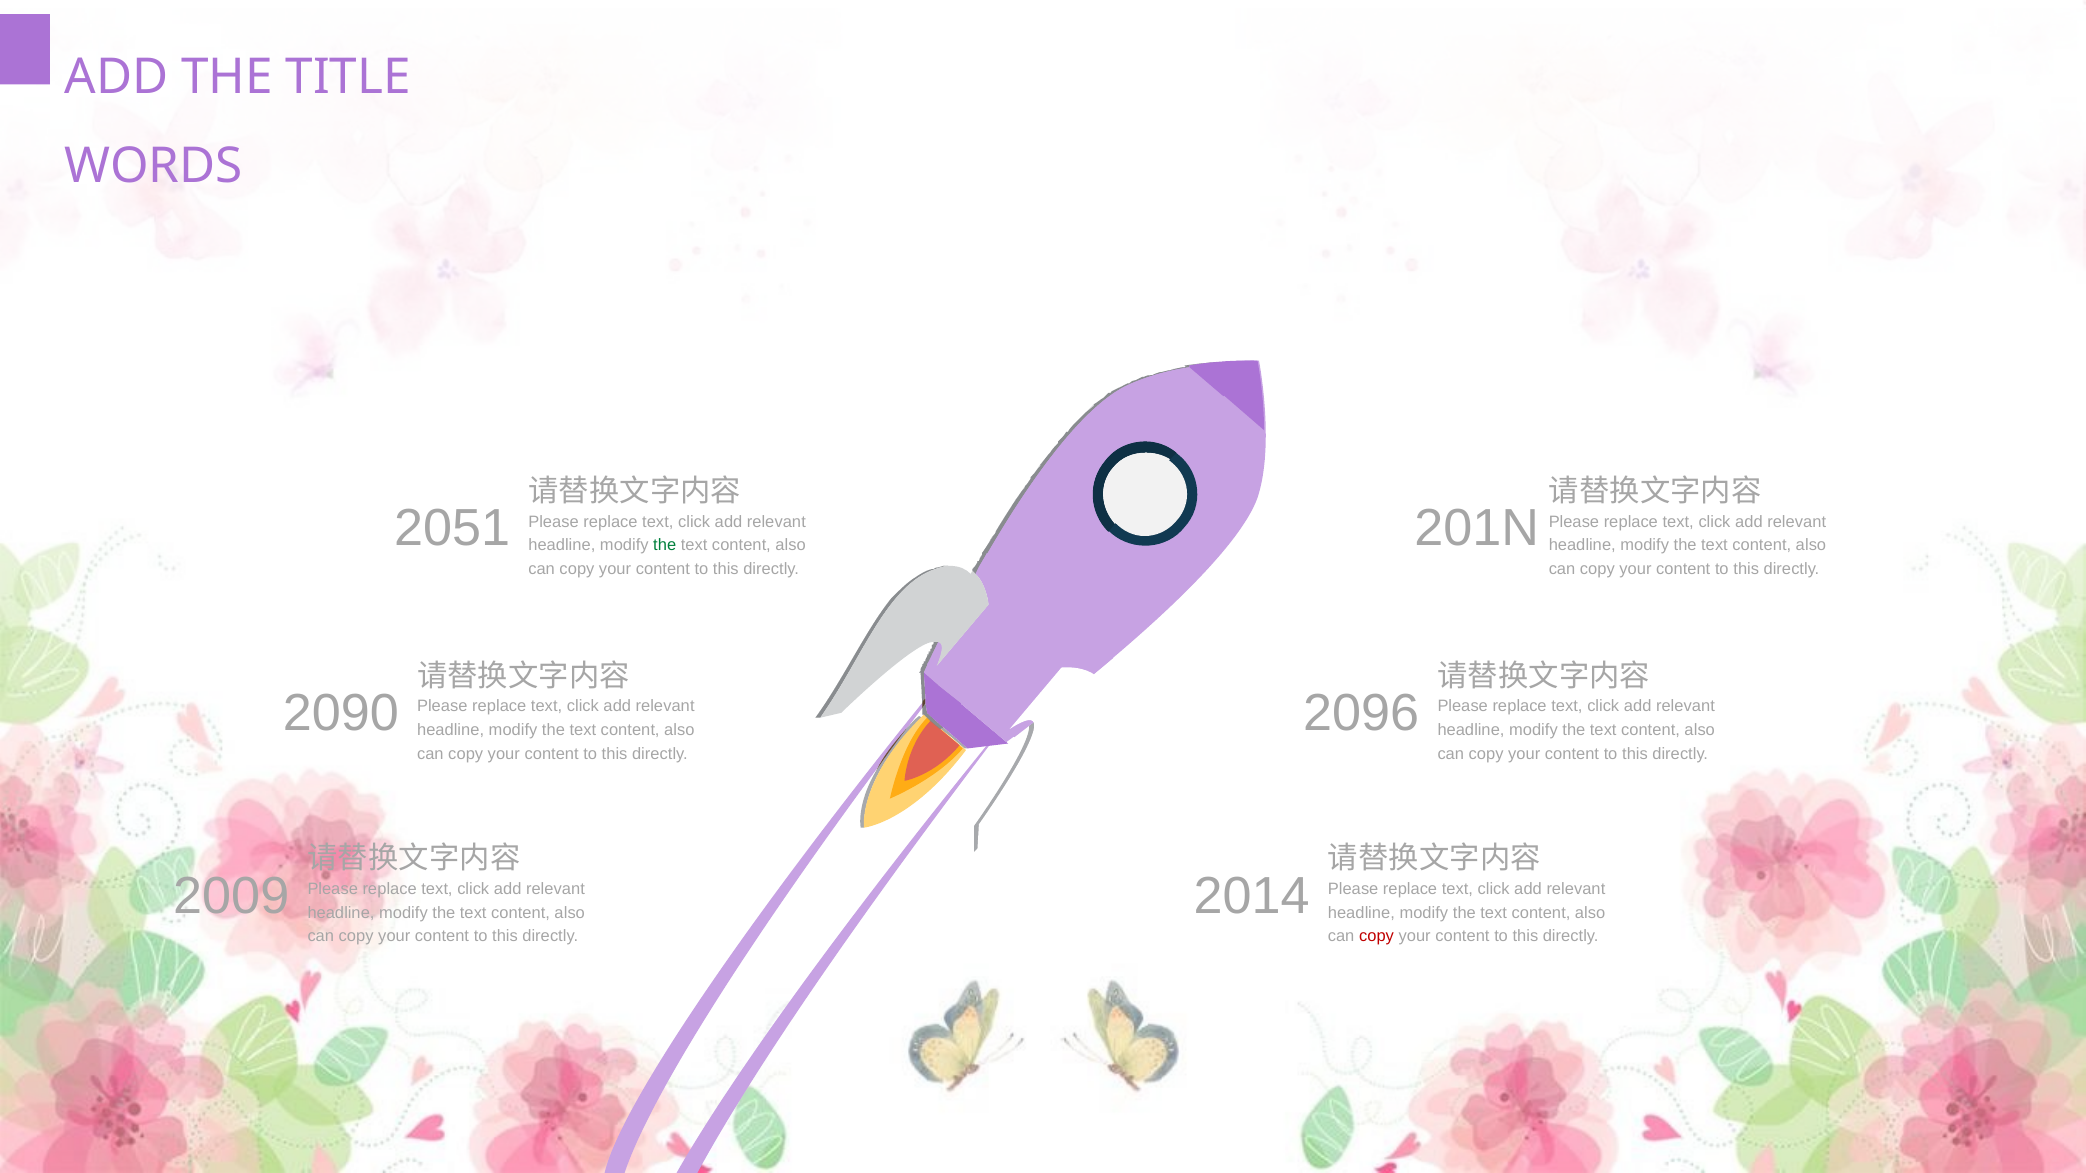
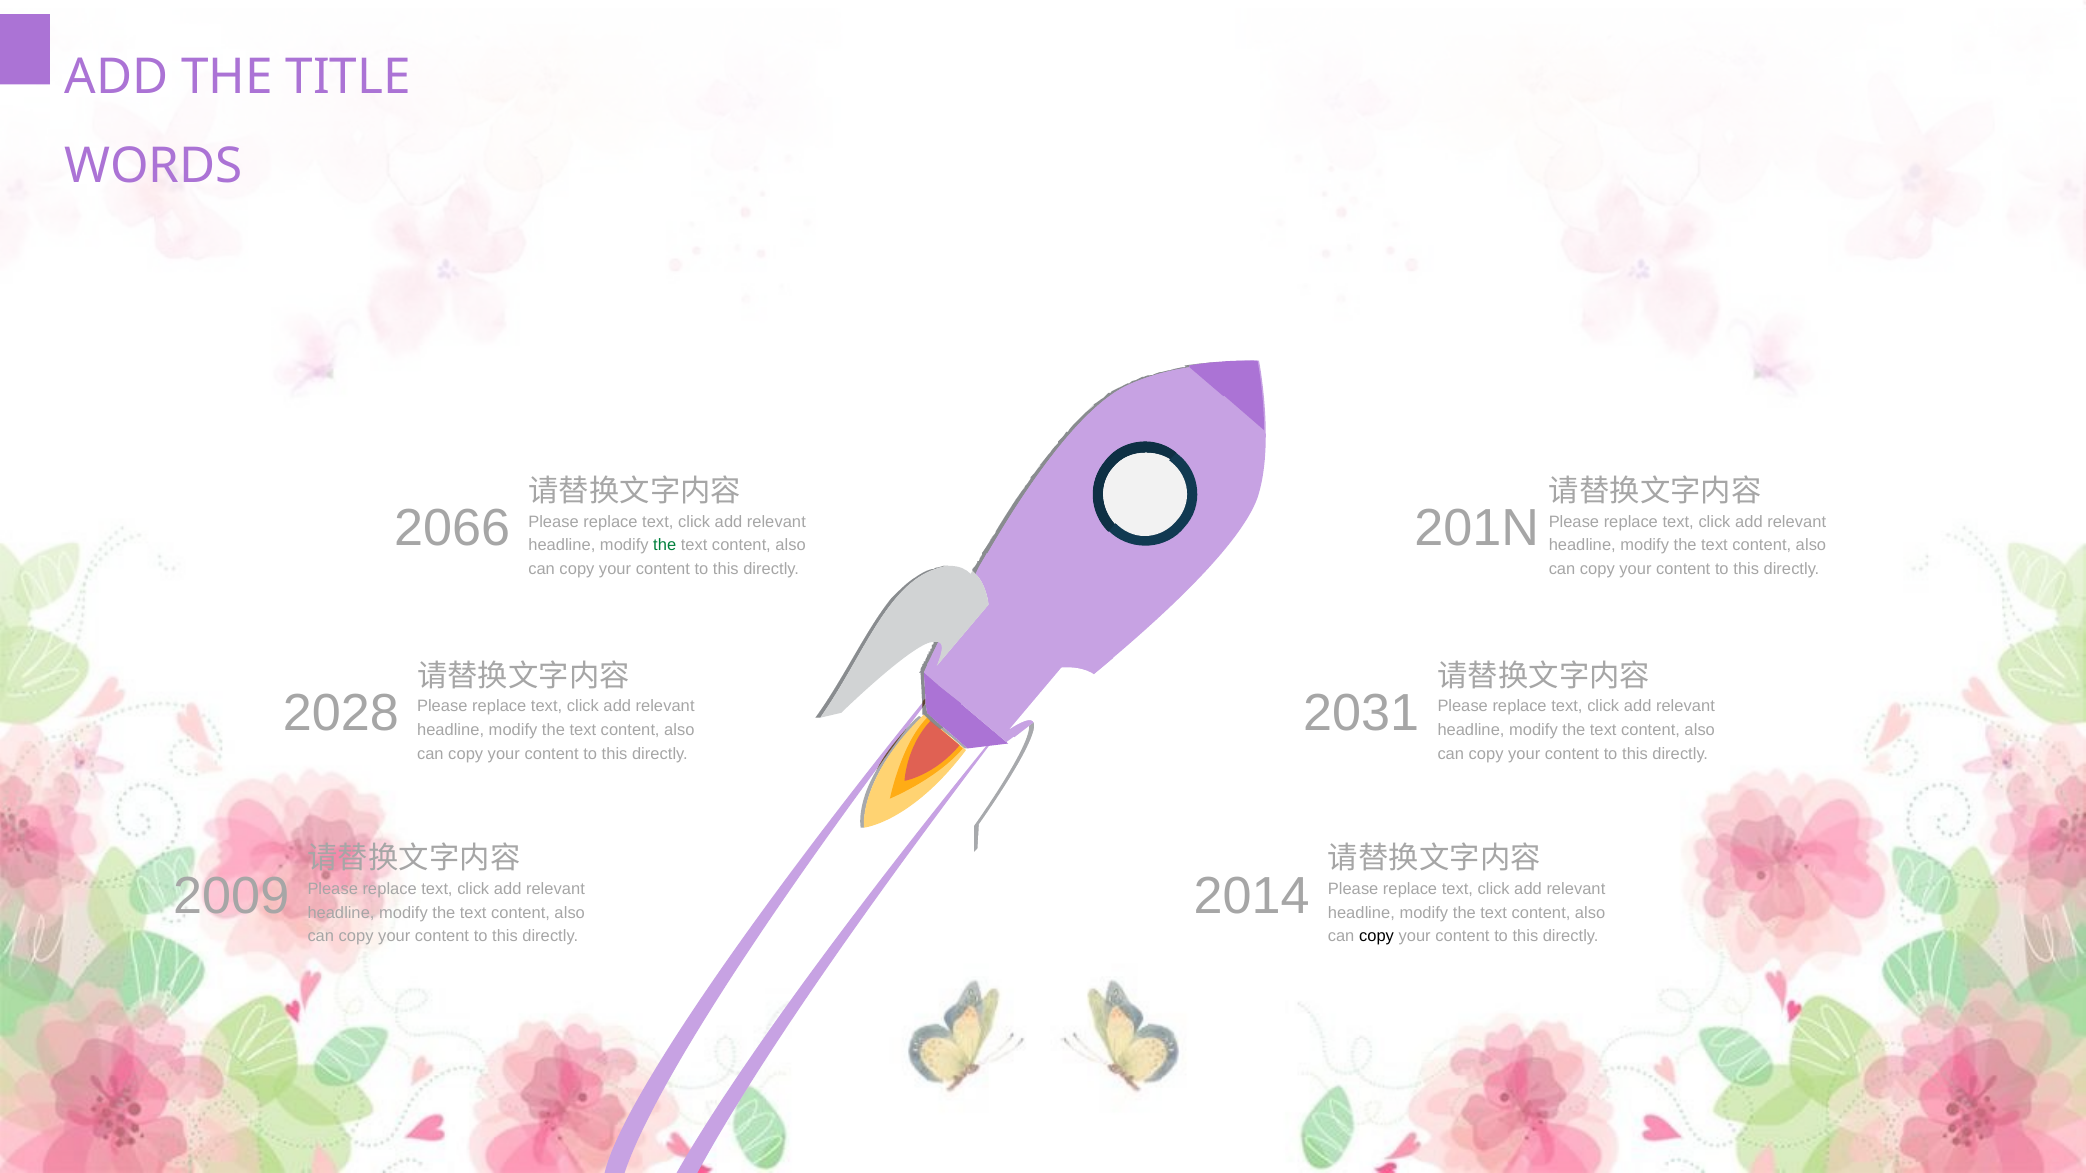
2051: 2051 -> 2066
2090: 2090 -> 2028
2096: 2096 -> 2031
copy at (1376, 937) colour: red -> black
